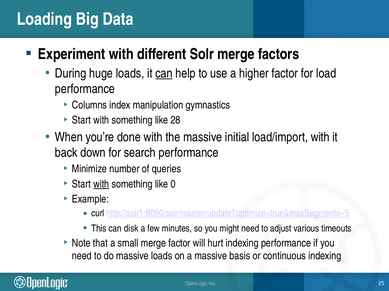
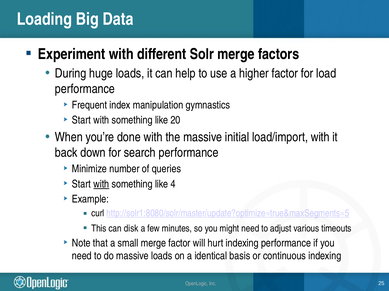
can at (164, 74) underline: present -> none
Columns: Columns -> Frequent
28: 28 -> 20
0: 0 -> 4
a massive: massive -> identical
